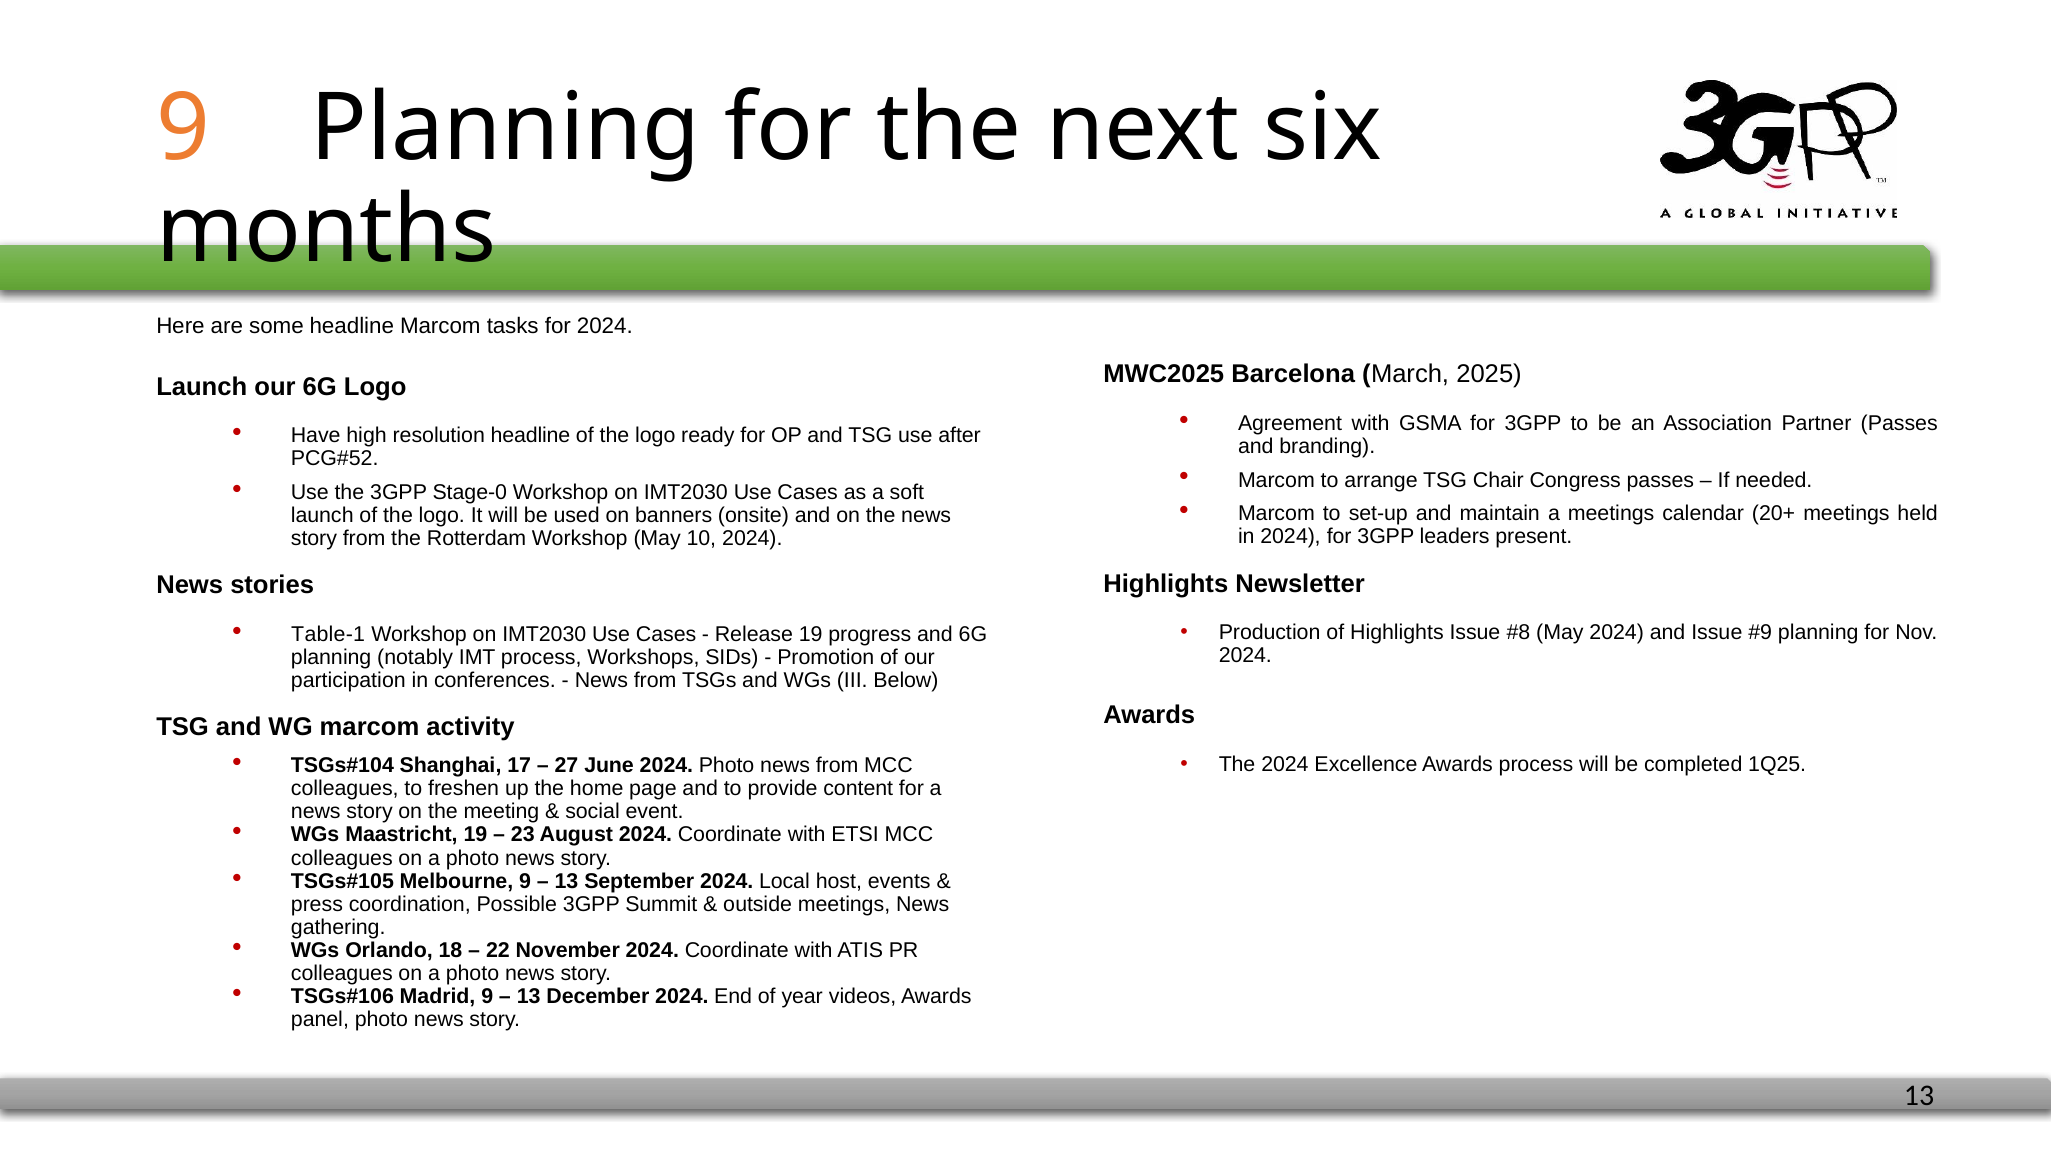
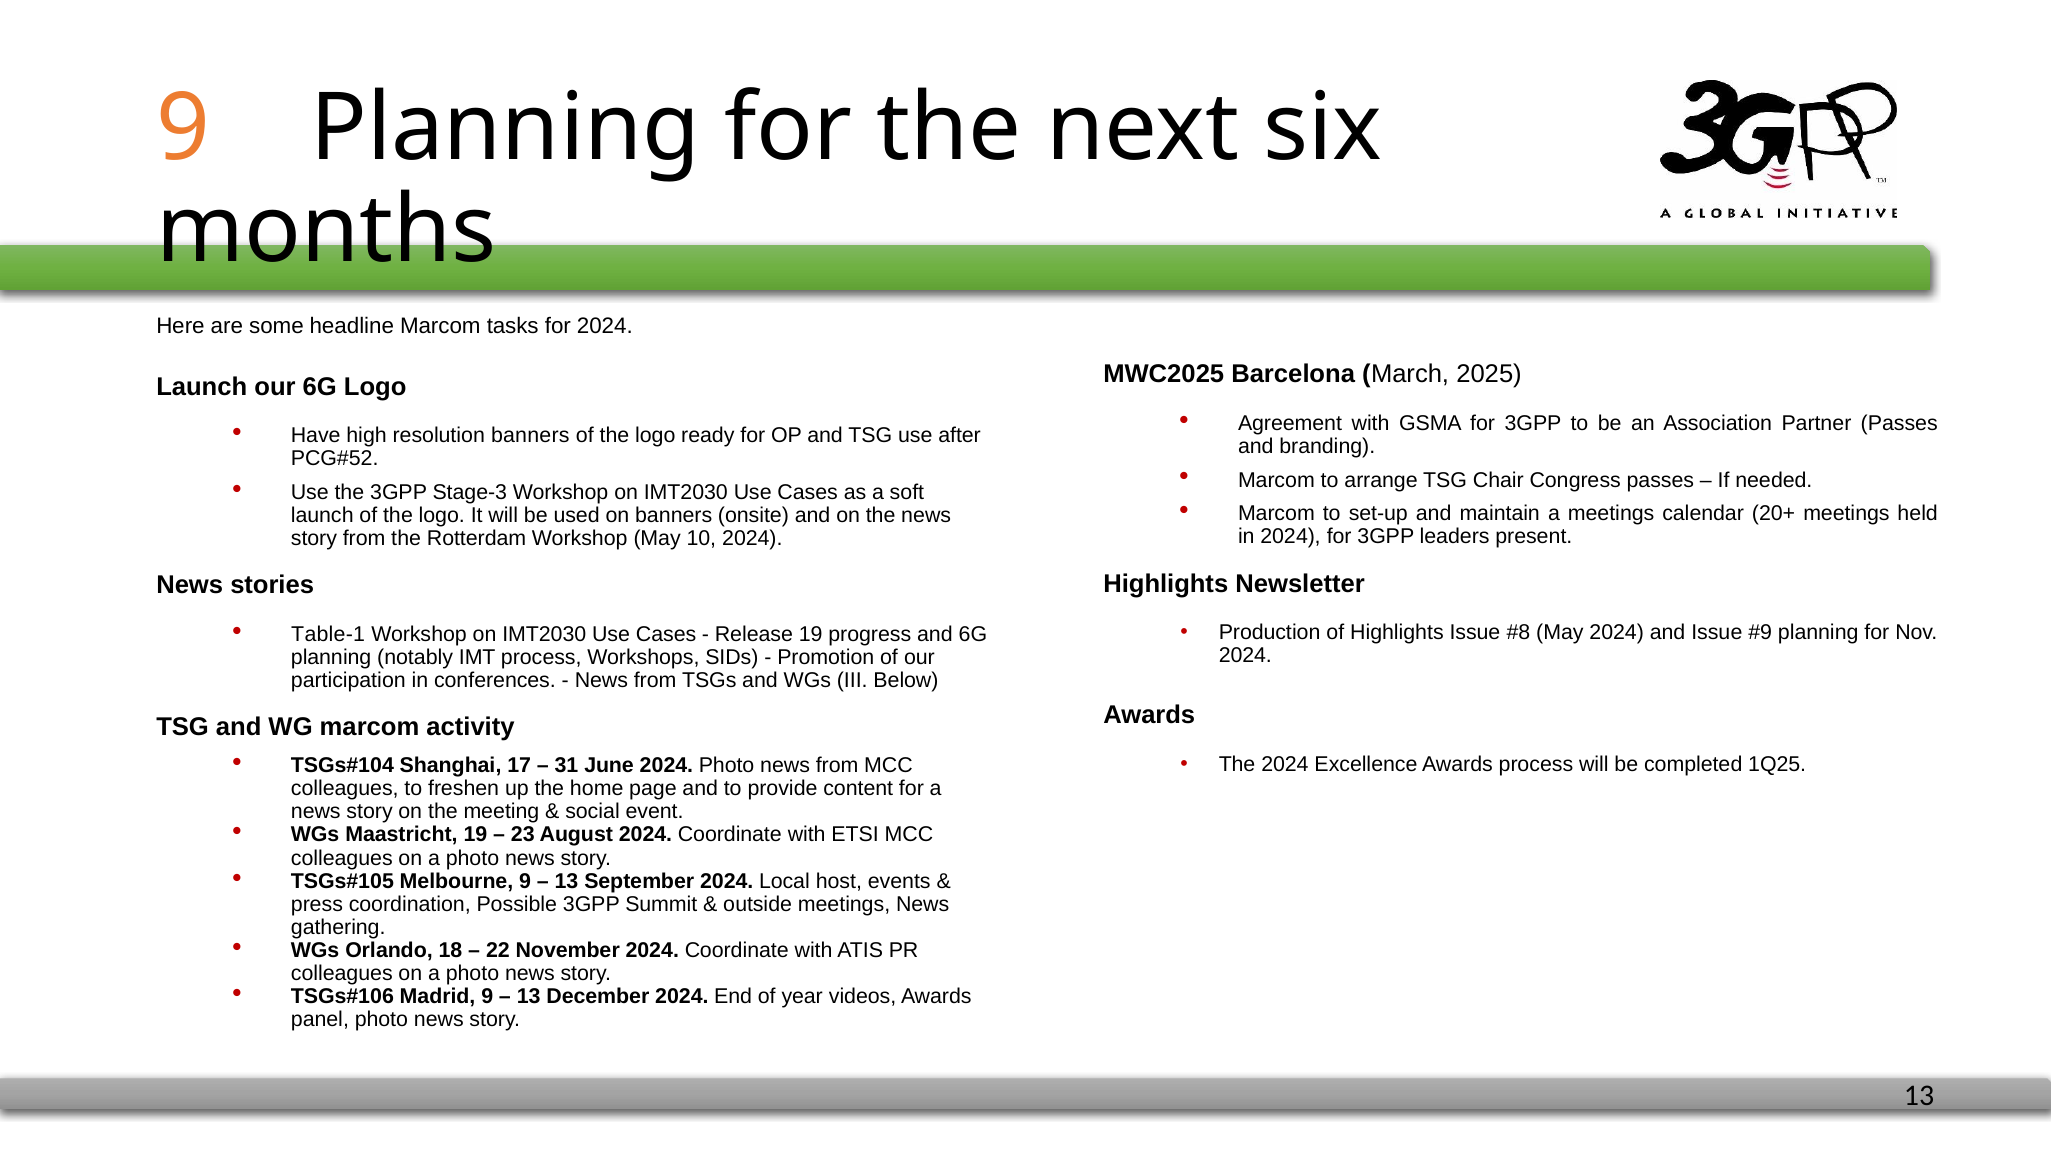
resolution headline: headline -> banners
Stage-0: Stage-0 -> Stage-3
27: 27 -> 31
